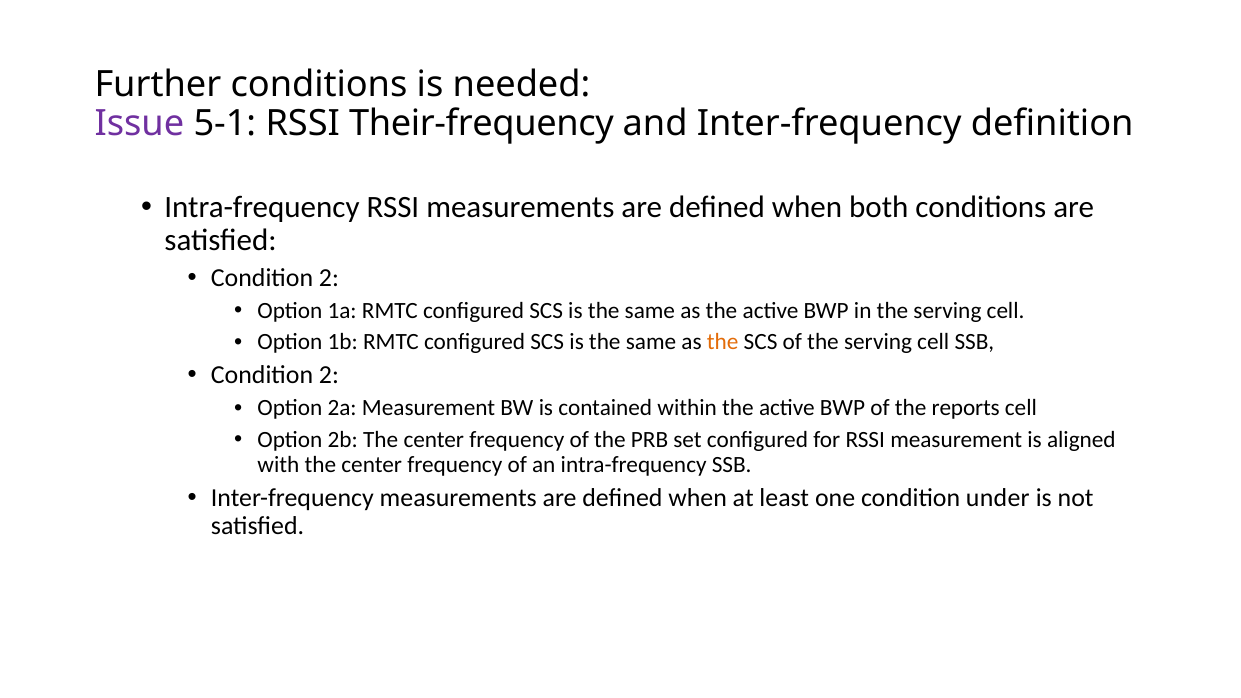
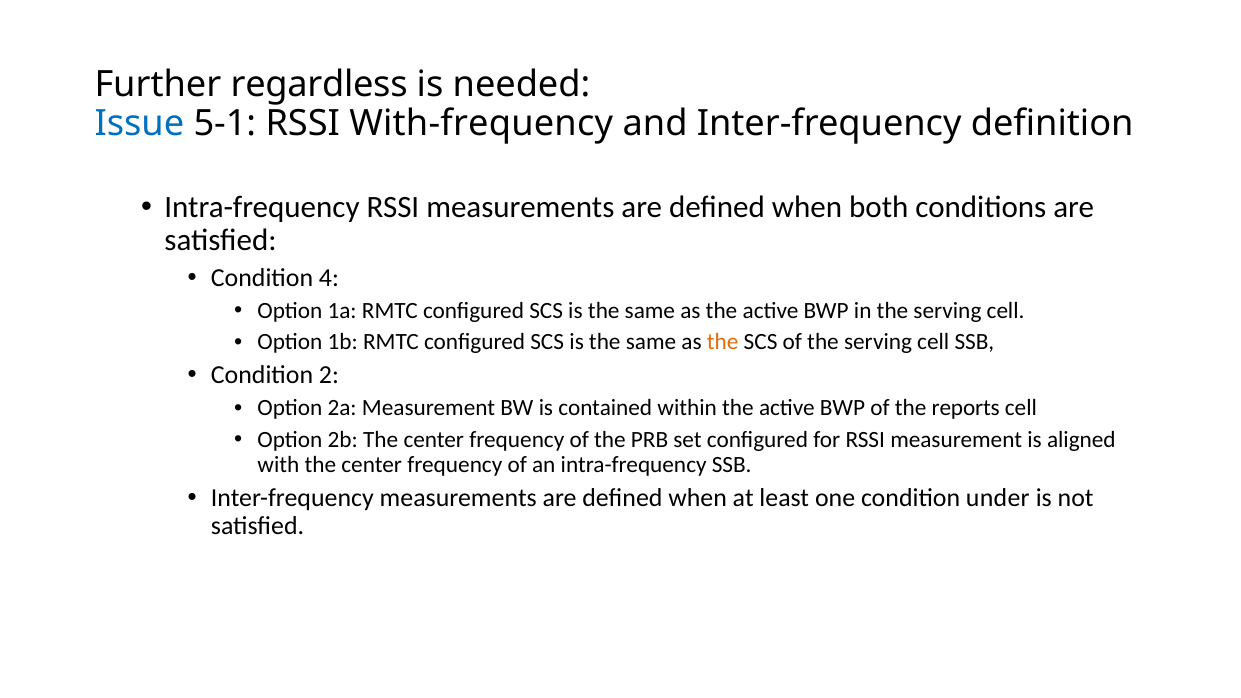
Further conditions: conditions -> regardless
Issue colour: purple -> blue
Their-frequency: Their-frequency -> With-frequency
2 at (329, 278): 2 -> 4
